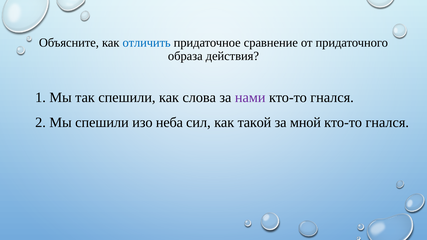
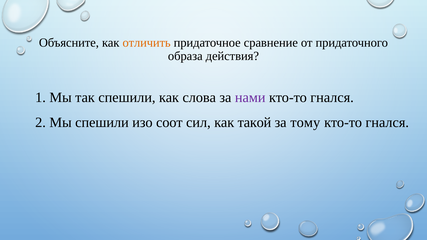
отличить colour: blue -> orange
неба: неба -> соот
мной: мной -> тому
